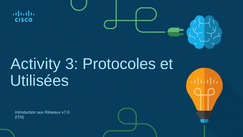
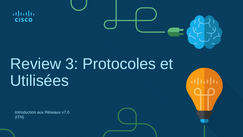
Activity: Activity -> Review
